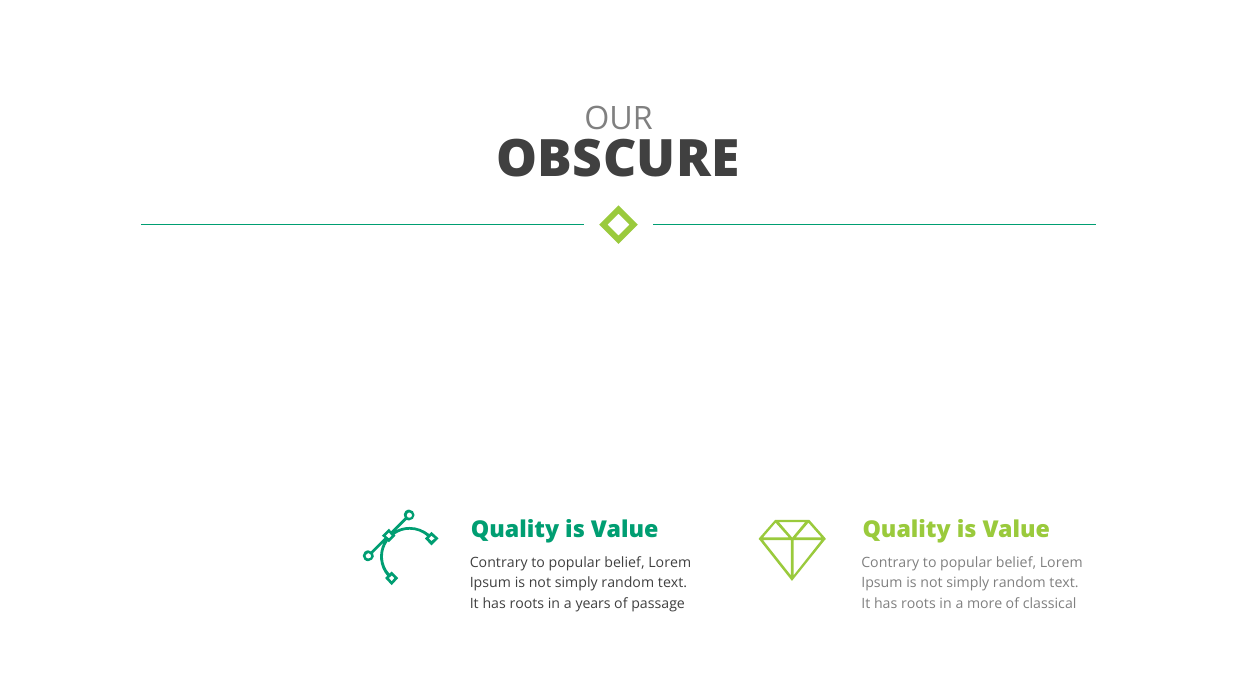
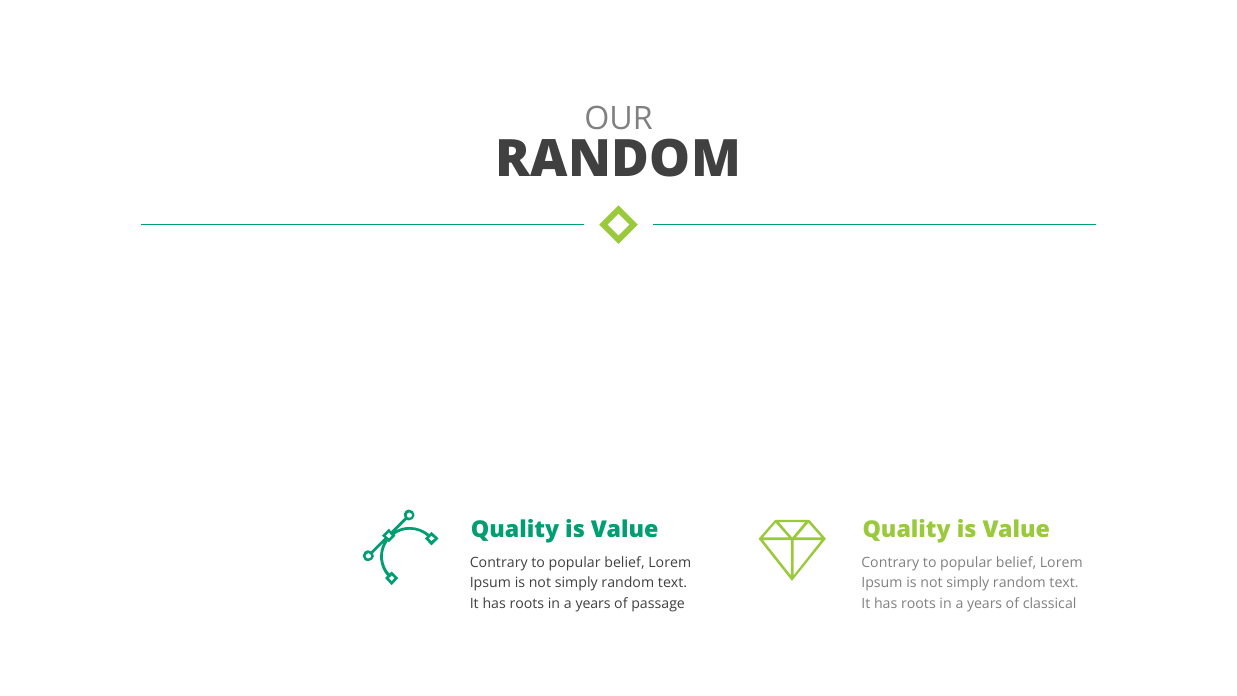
OBSCURE at (618, 160): OBSCURE -> RANDOM
more at (985, 603): more -> years
